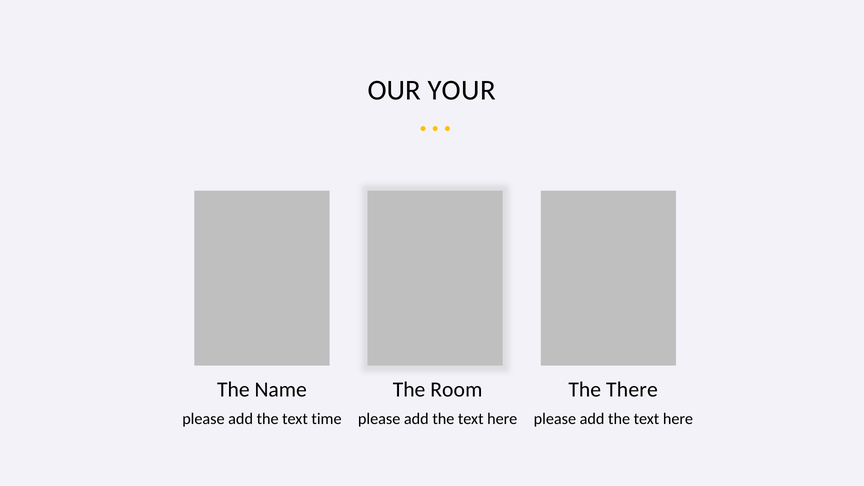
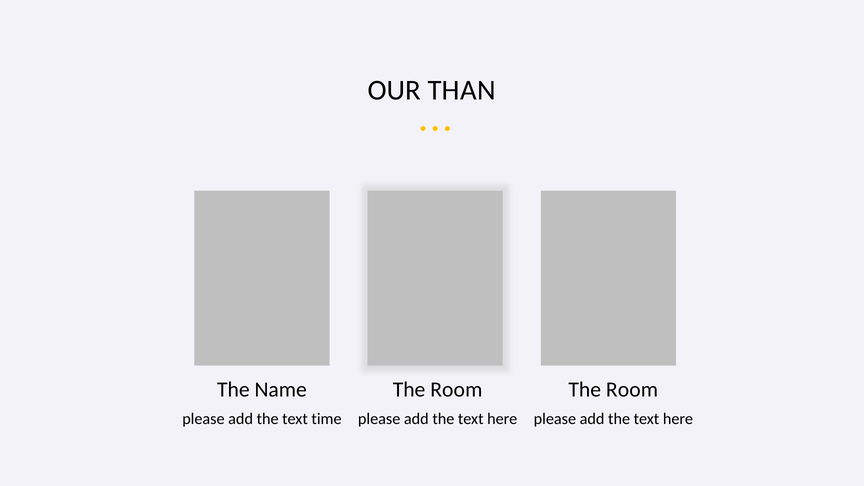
YOUR: YOUR -> THAN
There at (632, 390): There -> Room
